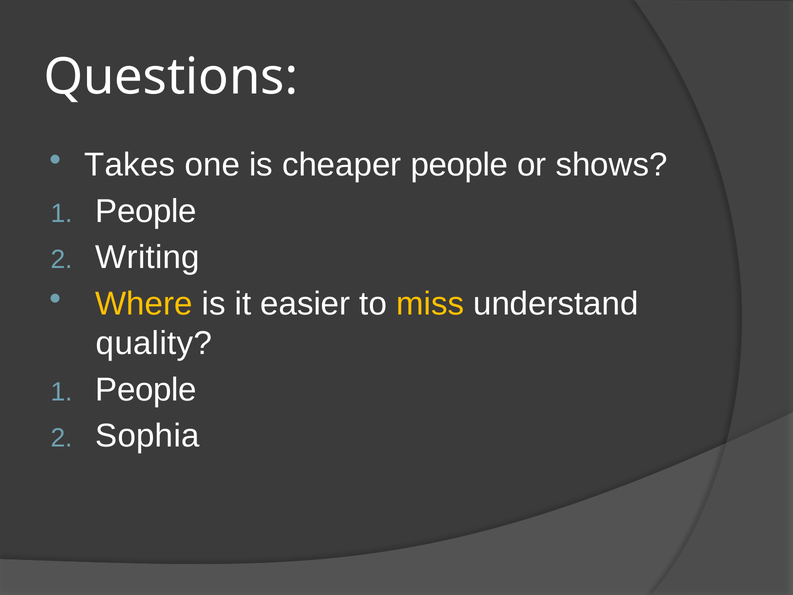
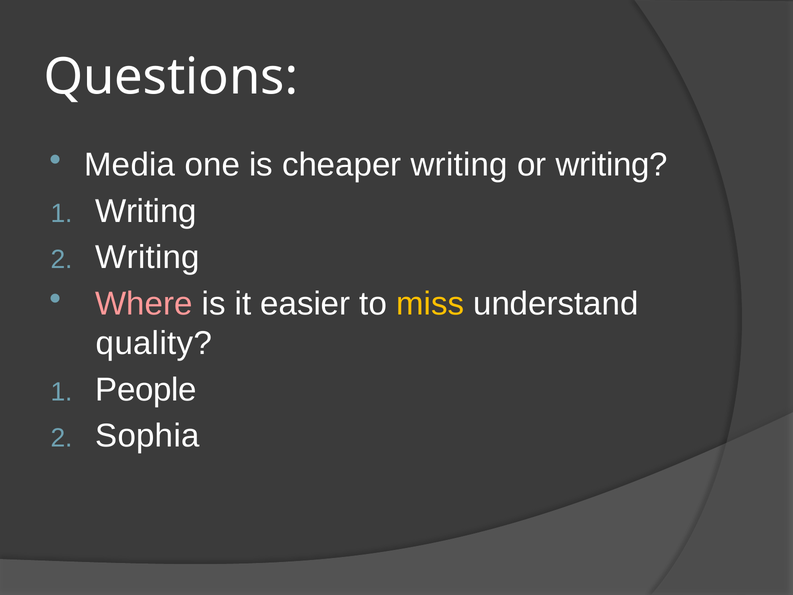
Takes: Takes -> Media
cheaper people: people -> writing
or shows: shows -> writing
People at (146, 211): People -> Writing
Where colour: yellow -> pink
